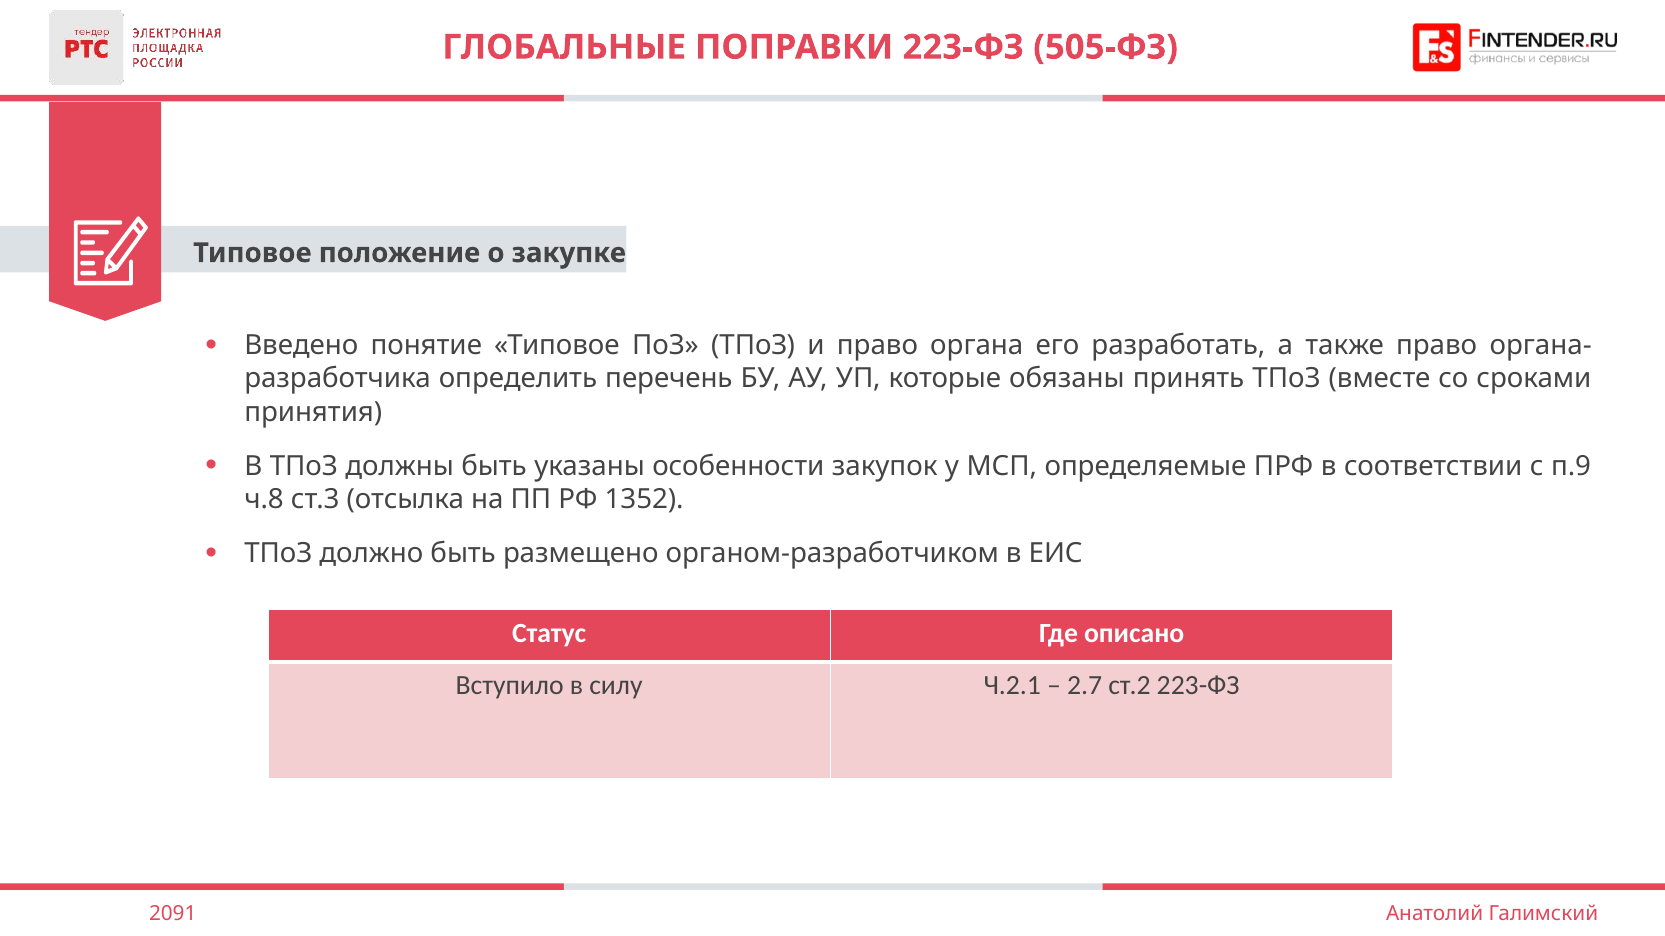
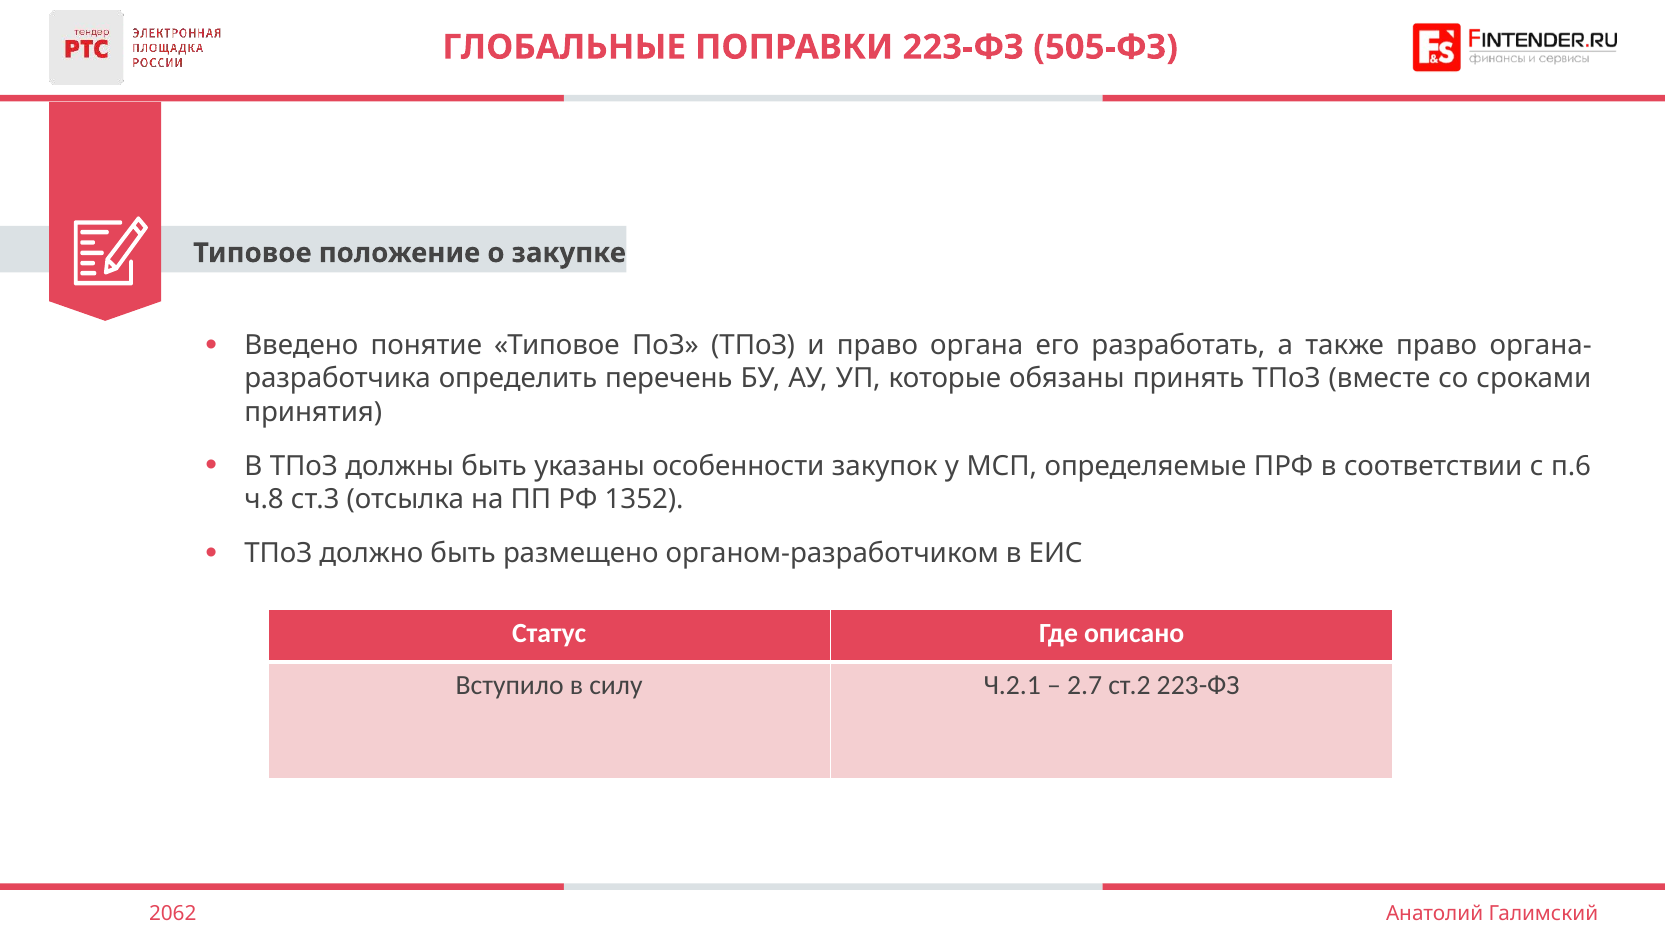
п.9: п.9 -> п.6
2091: 2091 -> 2062
